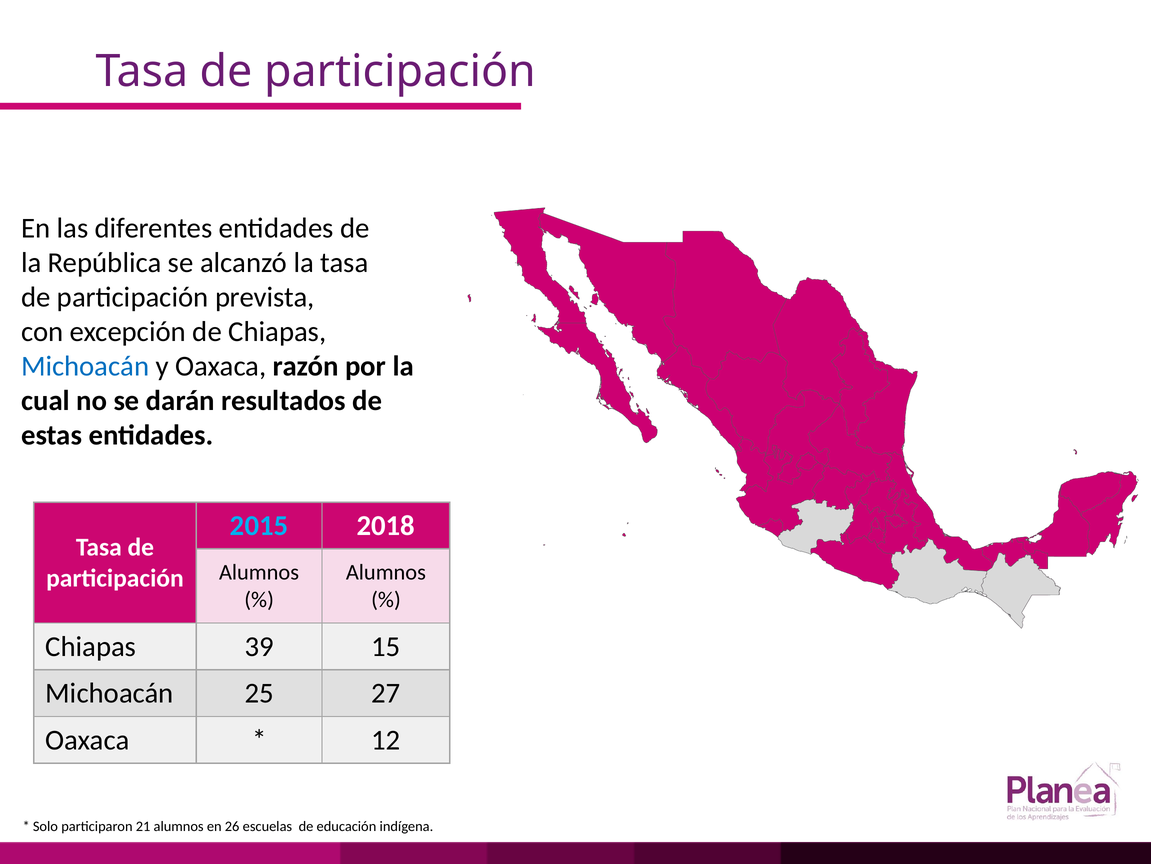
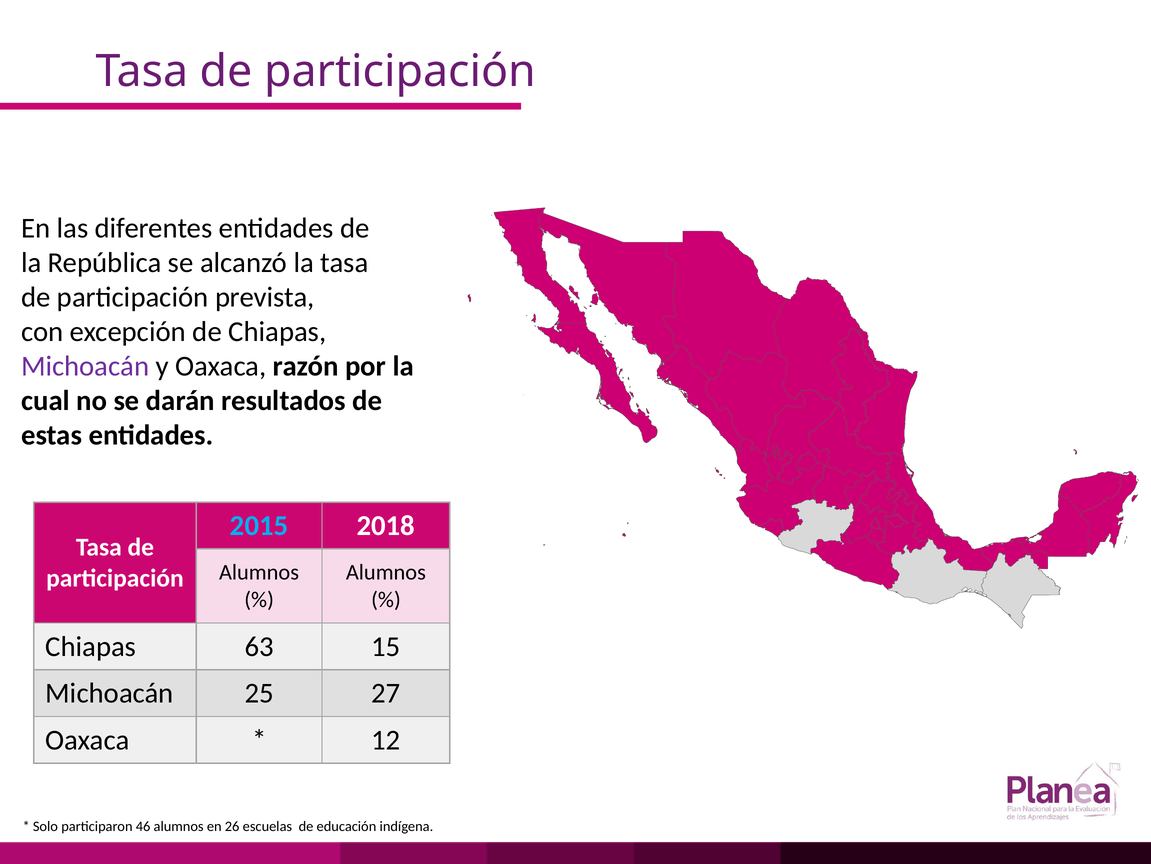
Michoacán at (85, 366) colour: blue -> purple
39: 39 -> 63
21: 21 -> 46
